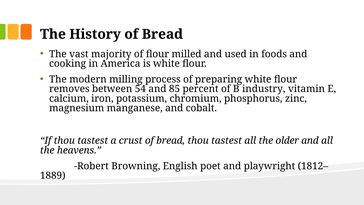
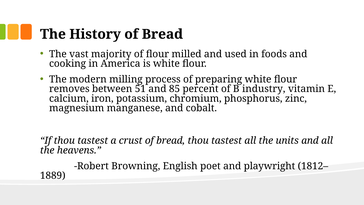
54: 54 -> 51
older: older -> units
